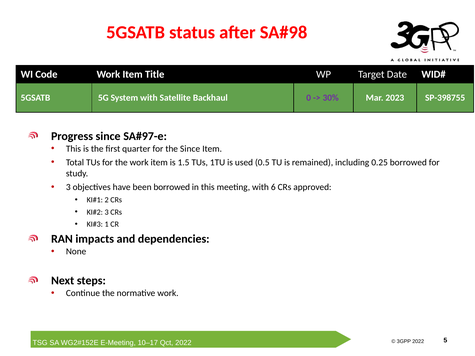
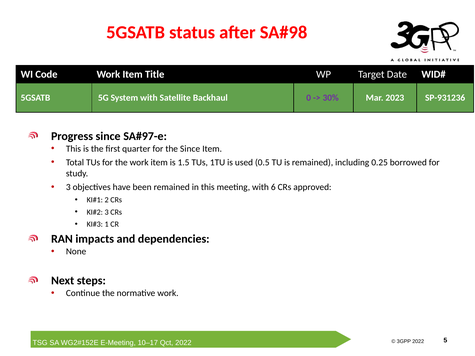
SP-398755: SP-398755 -> SP-931236
been borrowed: borrowed -> remained
